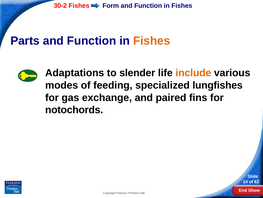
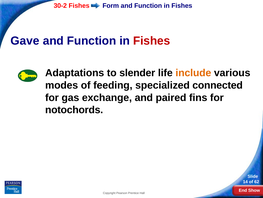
Parts: Parts -> Gave
Fishes at (152, 41) colour: orange -> red
lungfishes: lungfishes -> connected
